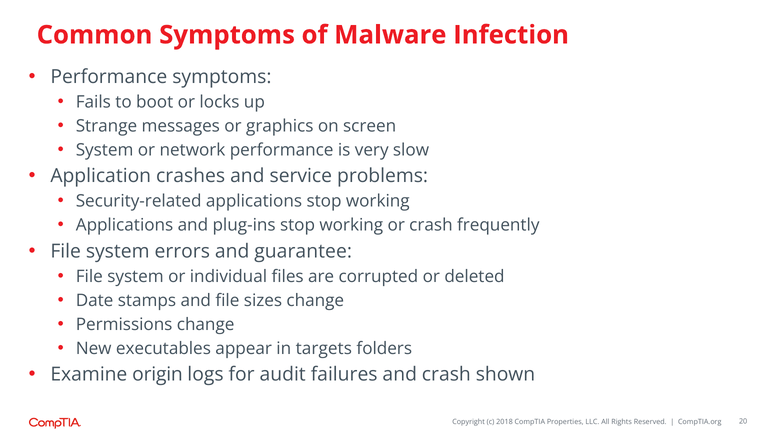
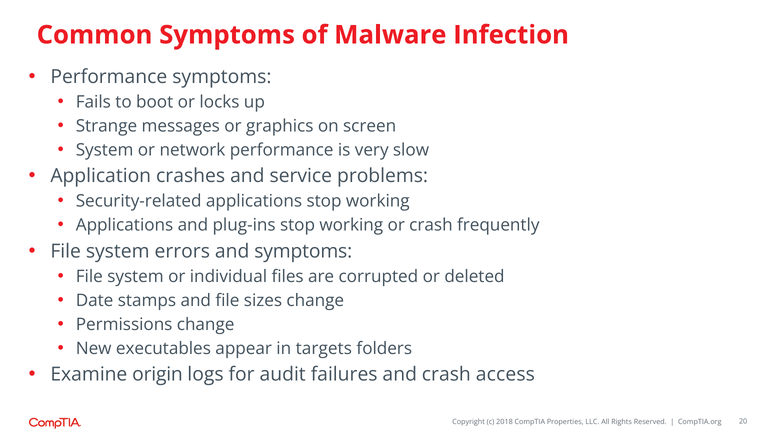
and guarantee: guarantee -> symptoms
shown: shown -> access
